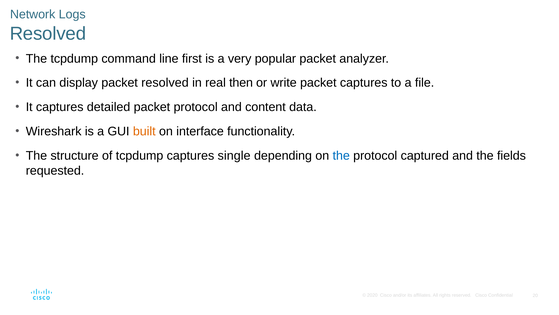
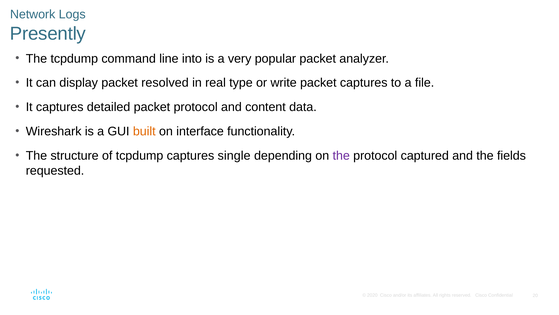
Resolved at (48, 34): Resolved -> Presently
first: first -> into
then: then -> type
the at (341, 155) colour: blue -> purple
